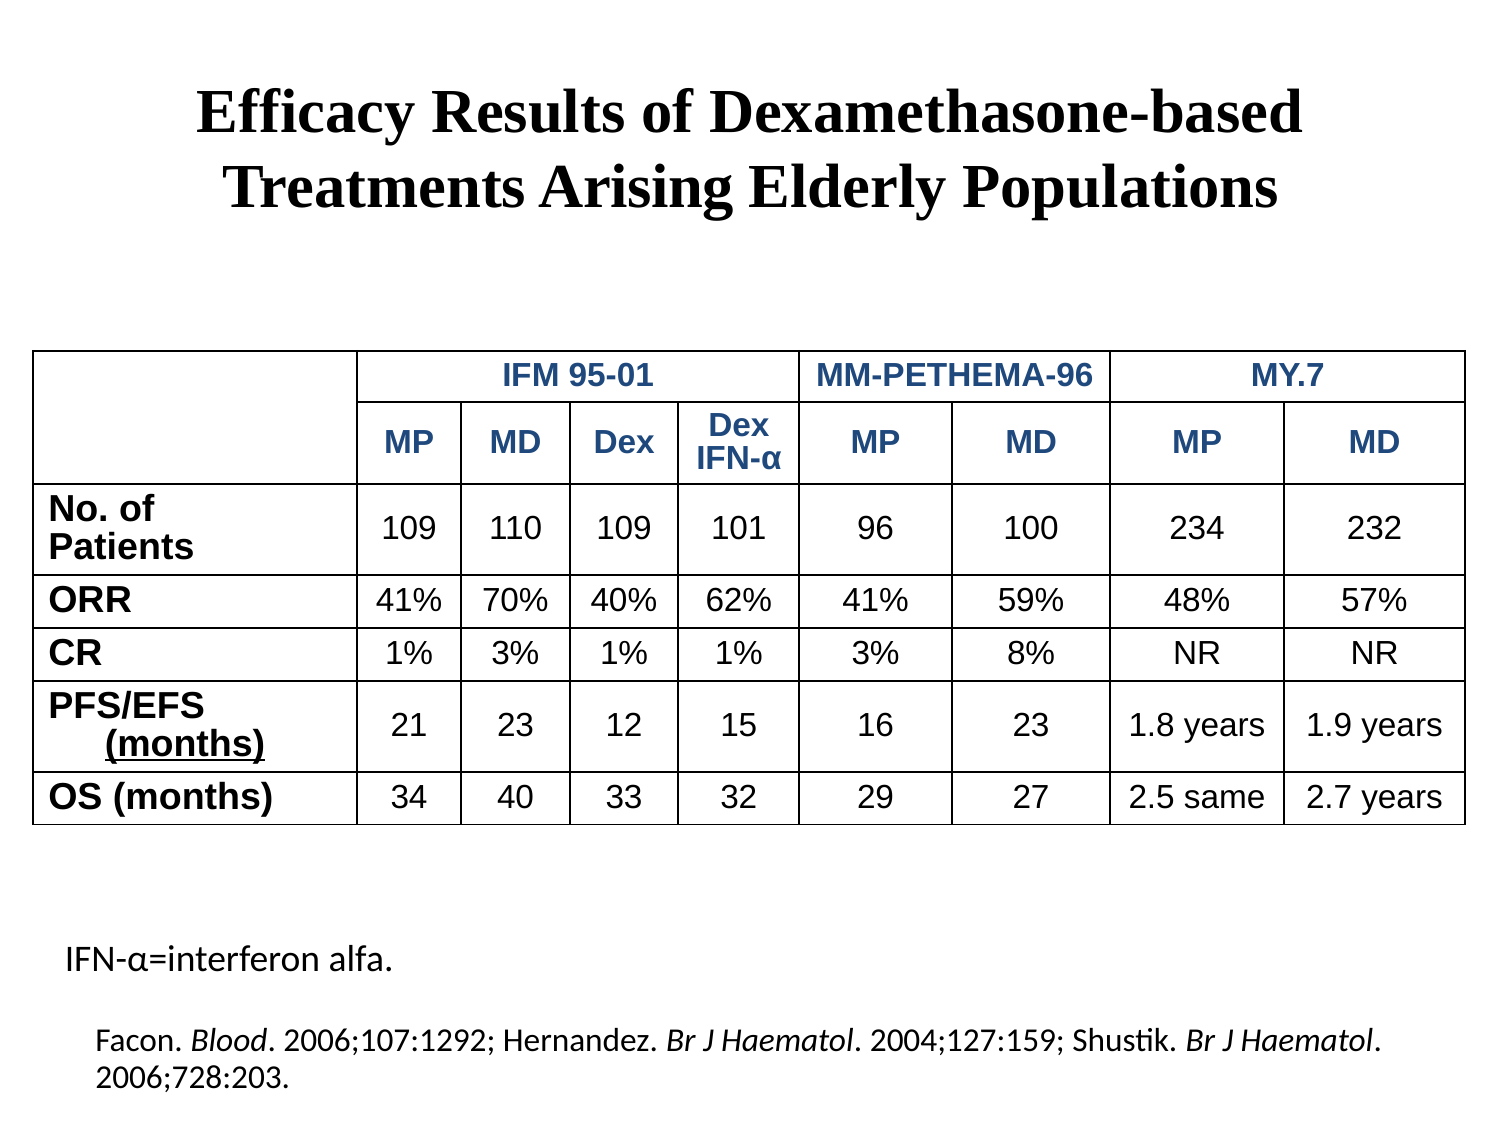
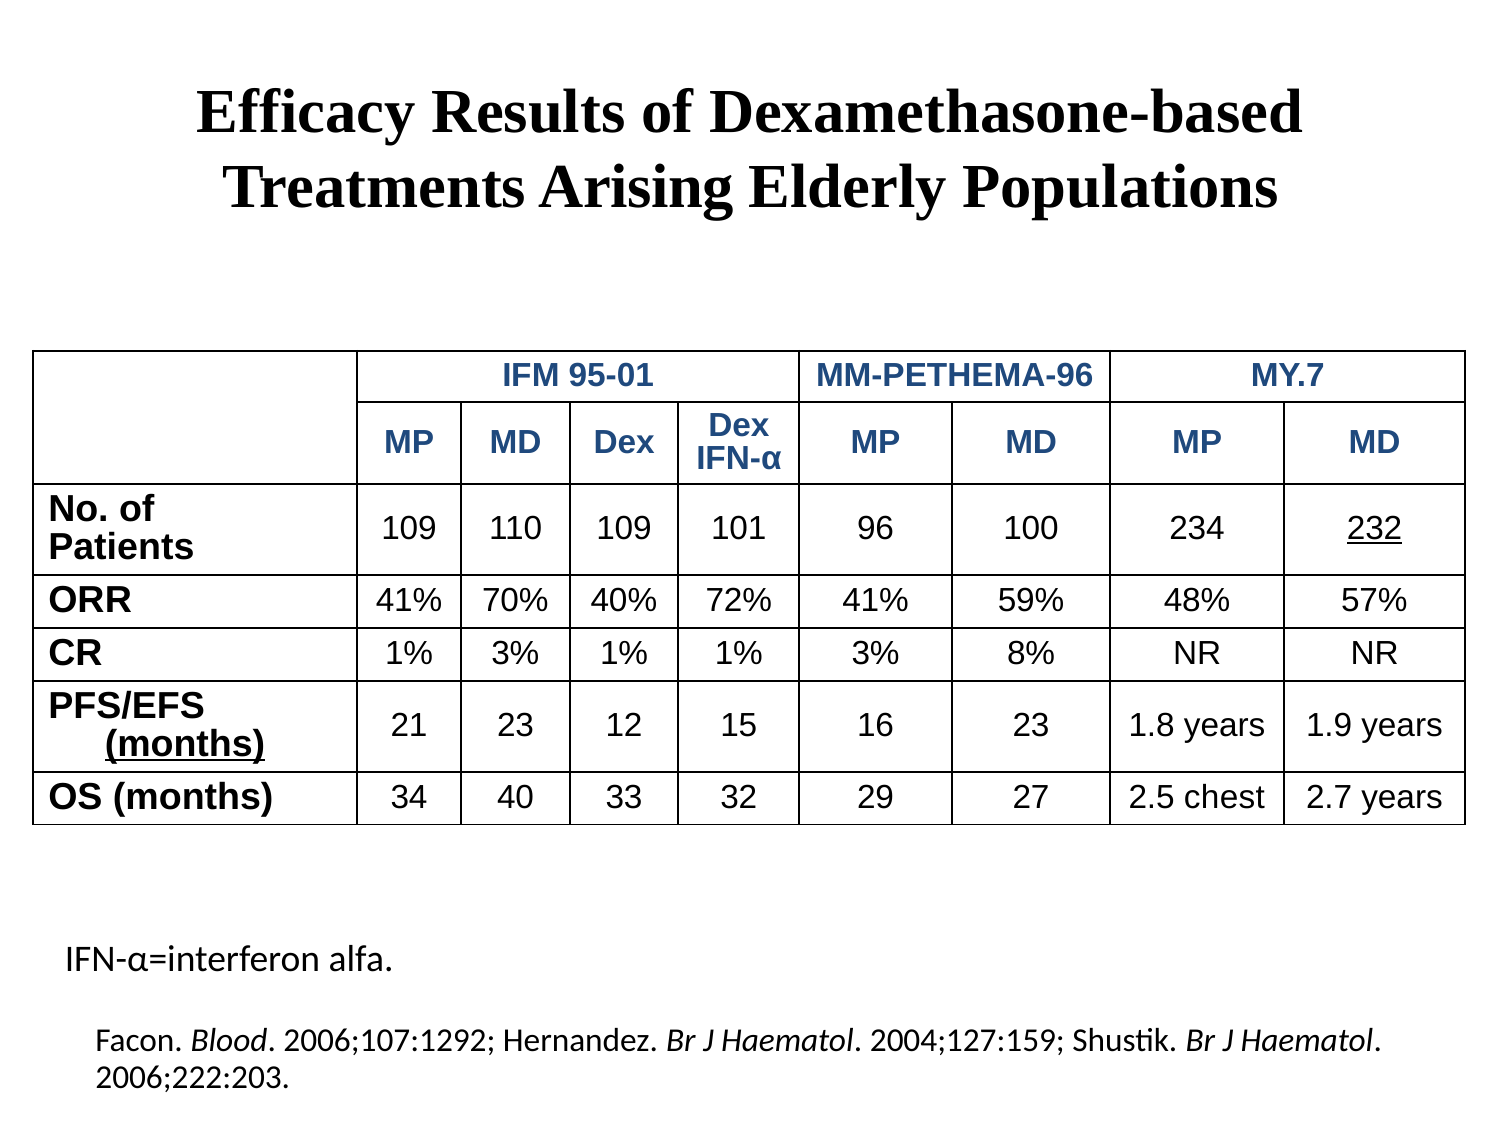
232 underline: none -> present
62%: 62% -> 72%
same: same -> chest
2006;728:203: 2006;728:203 -> 2006;222:203
